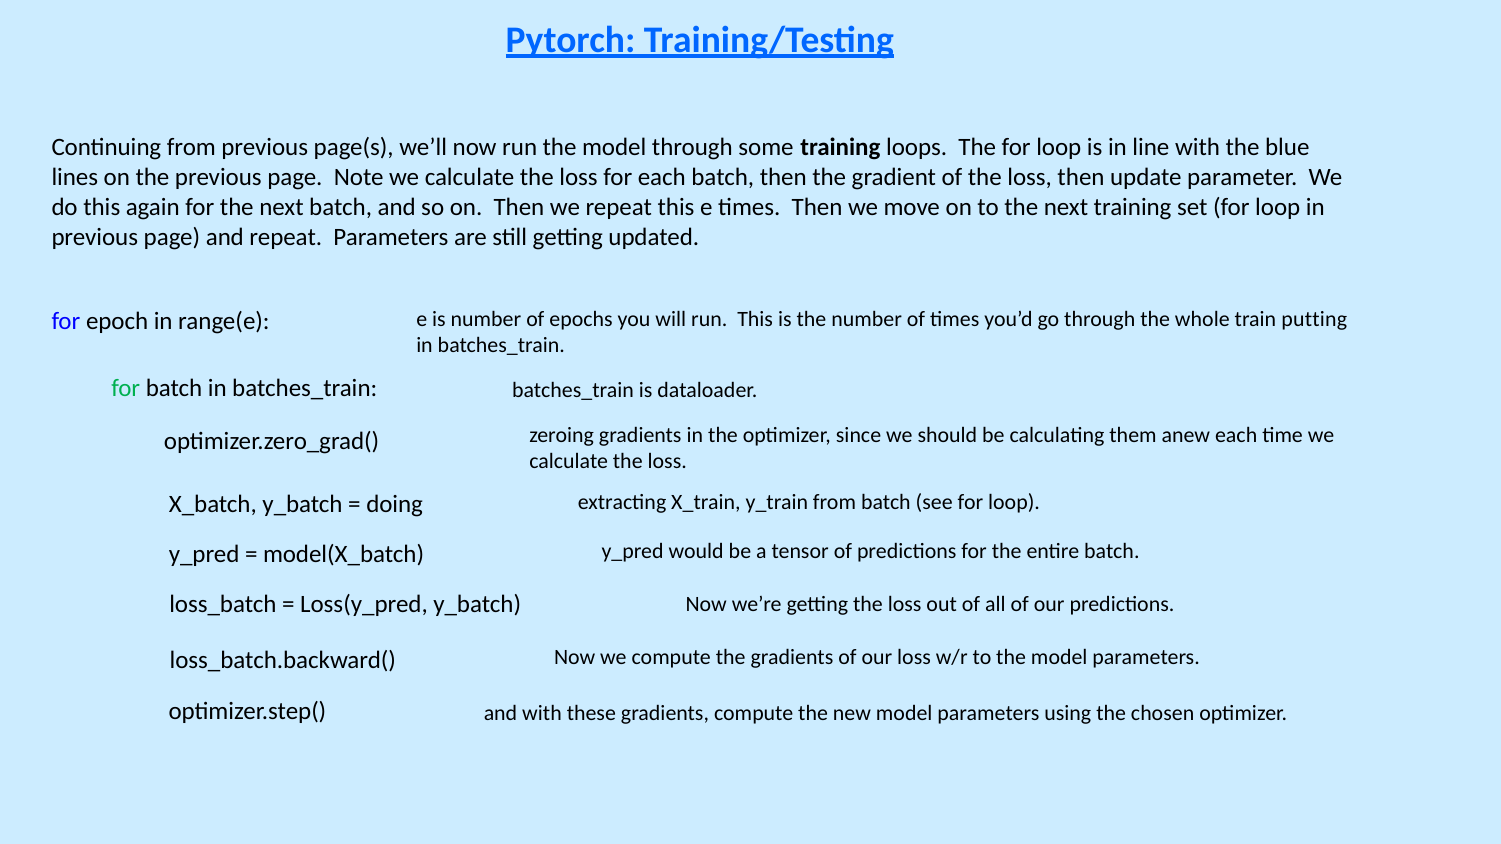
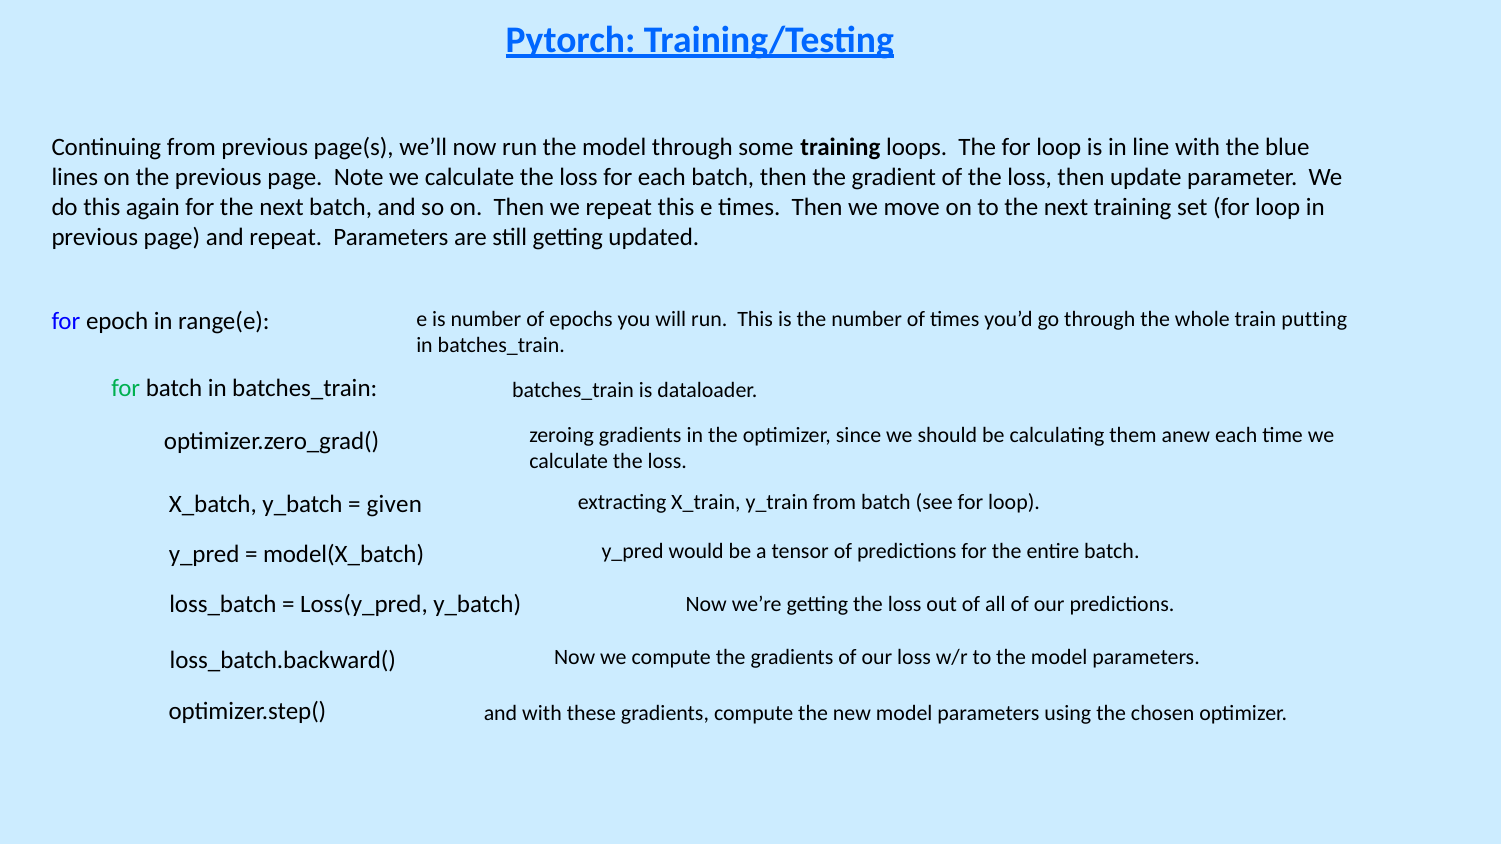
doing: doing -> given
